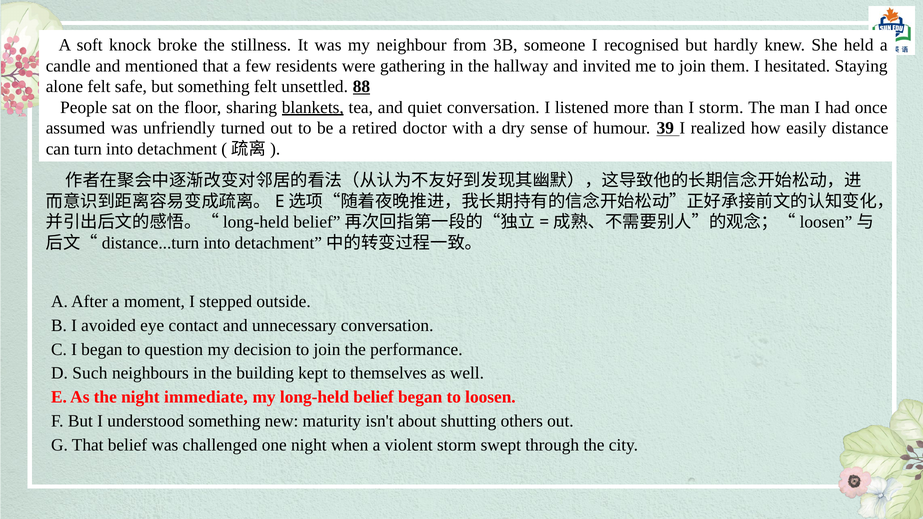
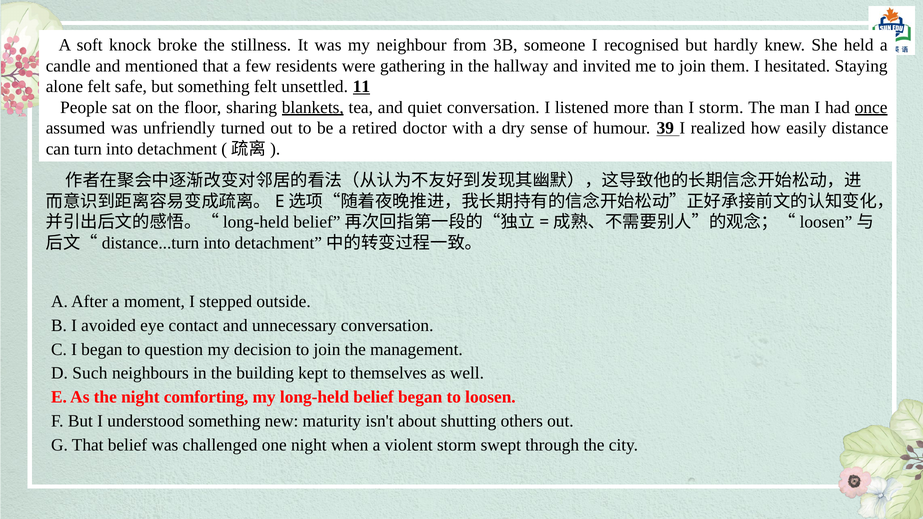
88: 88 -> 11
once underline: none -> present
performance: performance -> management
immediate: immediate -> comforting
